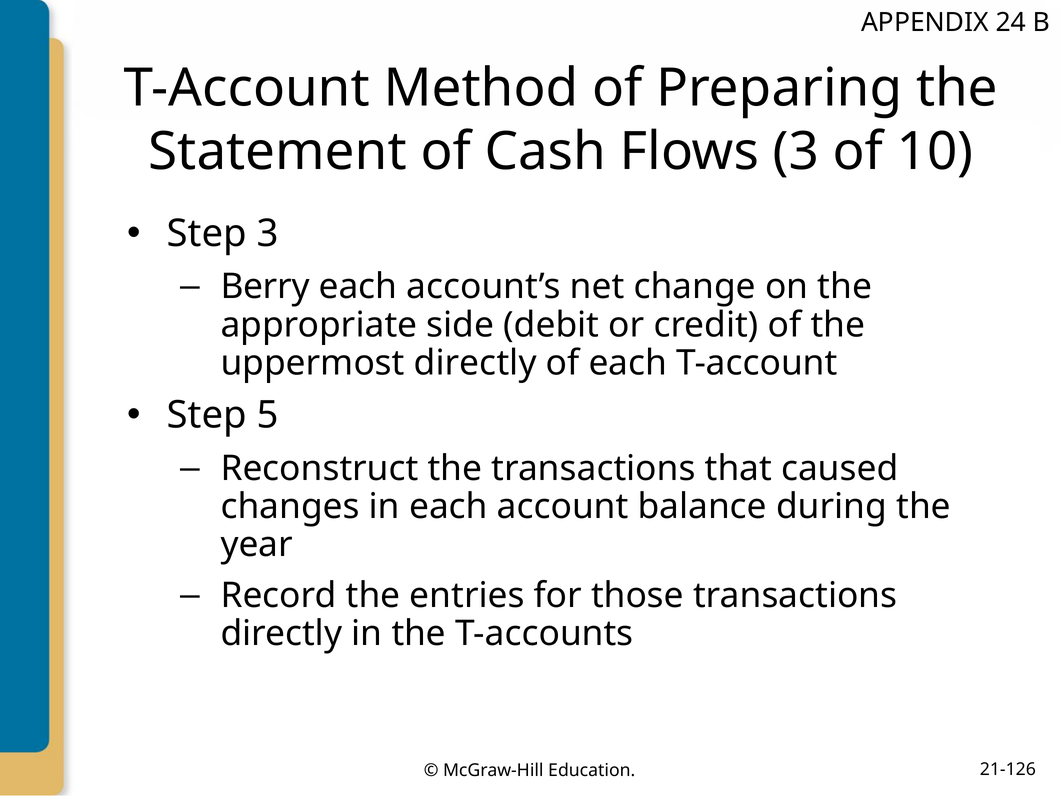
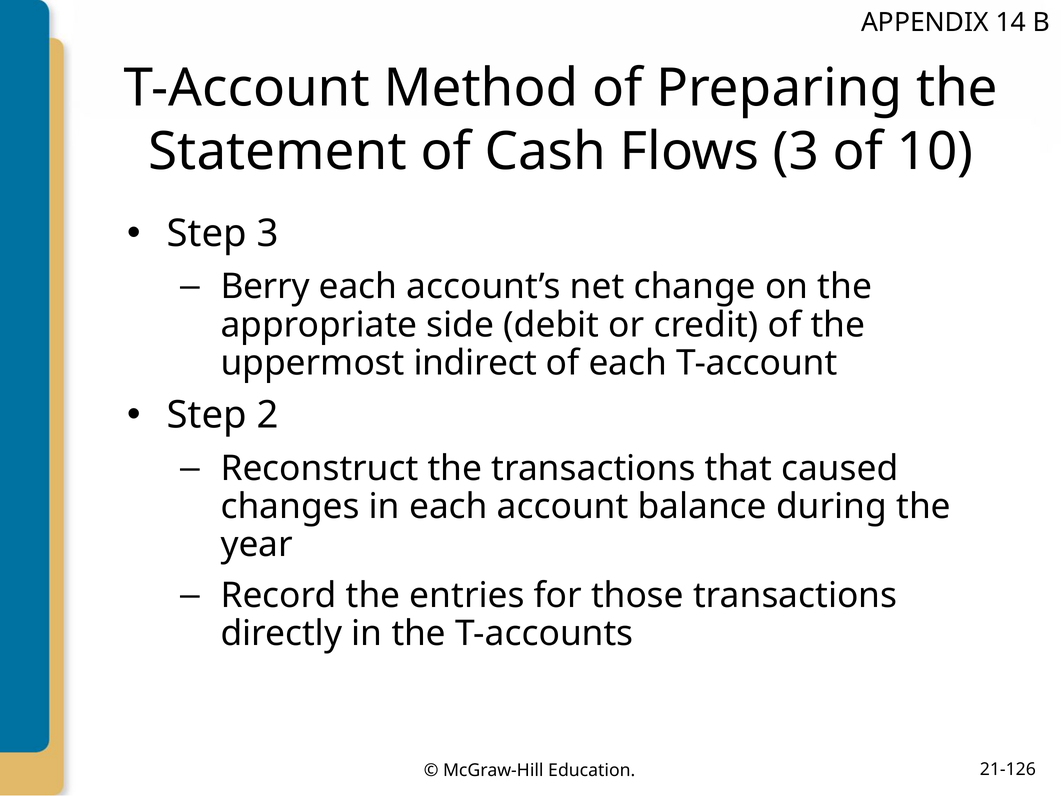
24: 24 -> 14
uppermost directly: directly -> indirect
5: 5 -> 2
